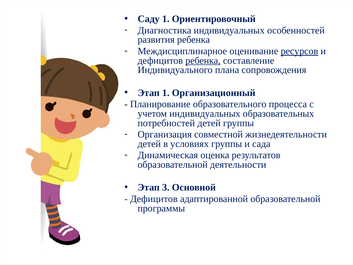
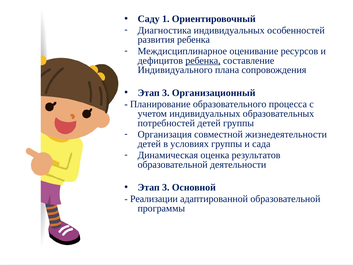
ресурсов underline: present -> none
1 at (166, 93): 1 -> 3
Дефицитов at (154, 199): Дефицитов -> Реализации
